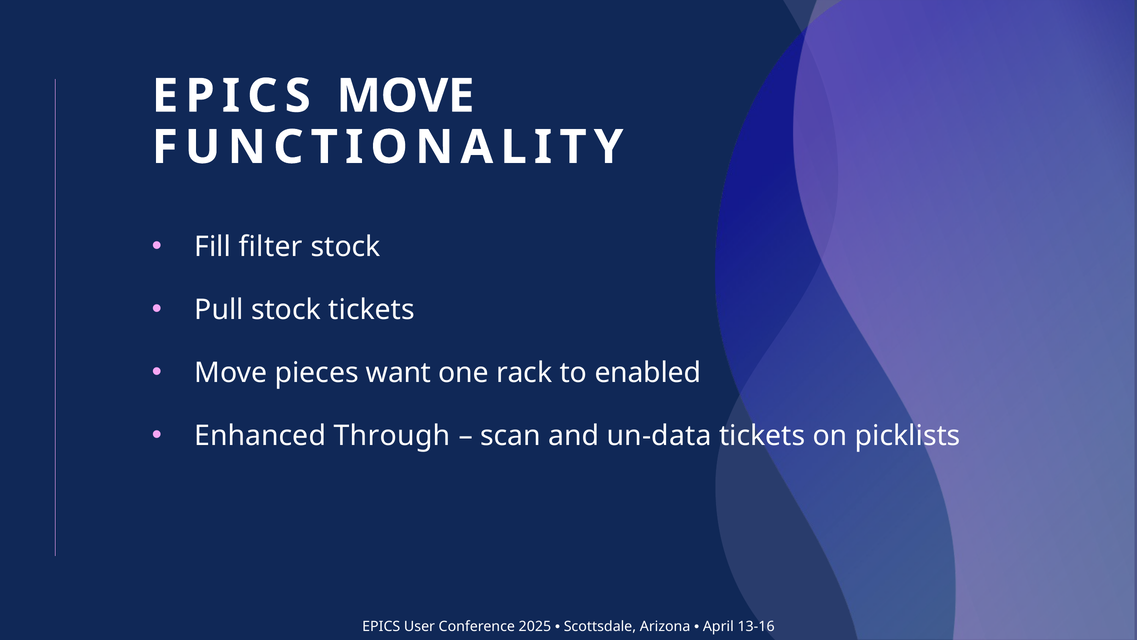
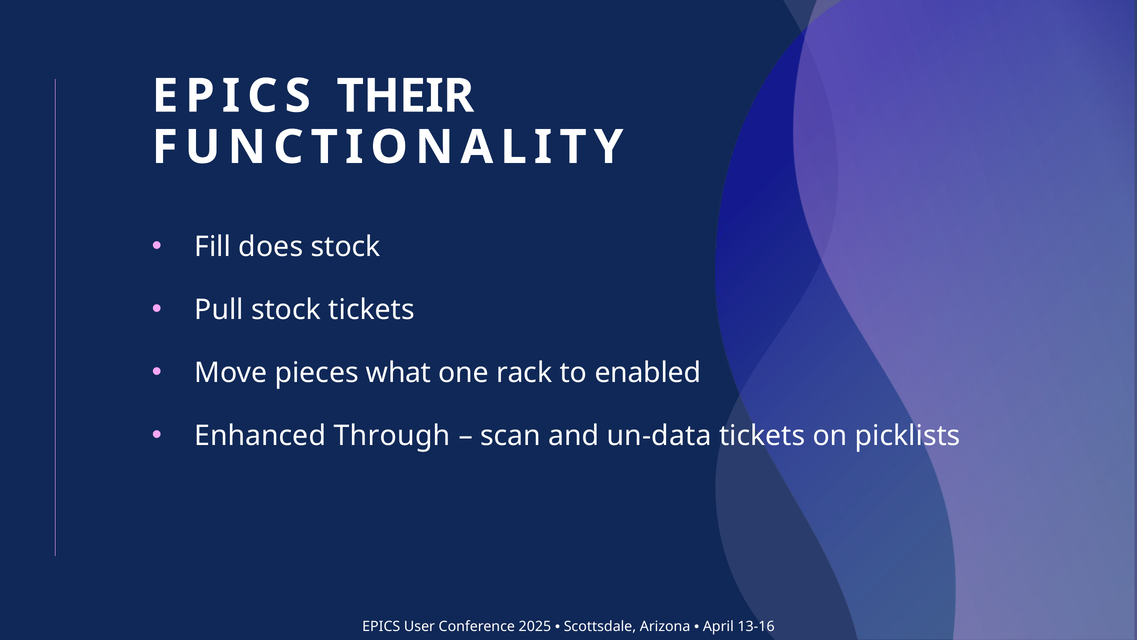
EPICS MOVE: MOVE -> THEIR
filter: filter -> does
want: want -> what
